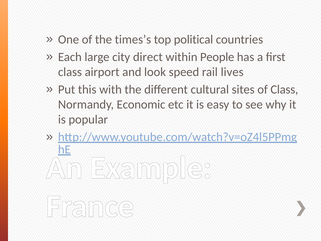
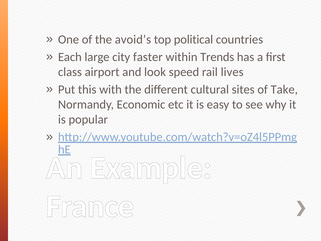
times’s: times’s -> avoid’s
direct: direct -> faster
People: People -> Trends
of Class: Class -> Take
